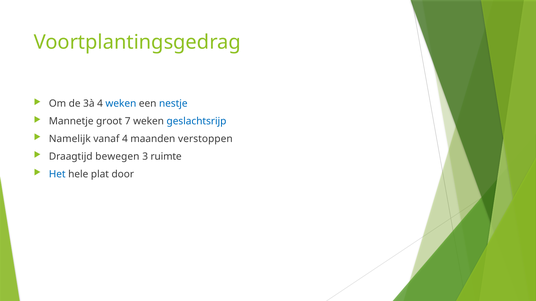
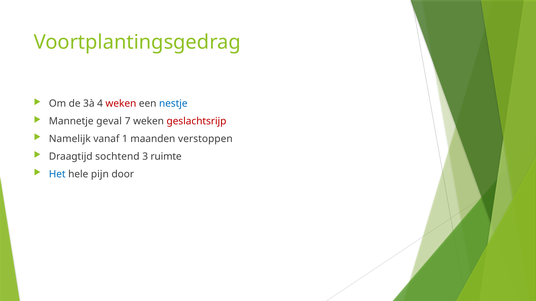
weken at (121, 104) colour: blue -> red
groot: groot -> geval
geslachtsrijp colour: blue -> red
vanaf 4: 4 -> 1
bewegen: bewegen -> sochtend
plat: plat -> pijn
